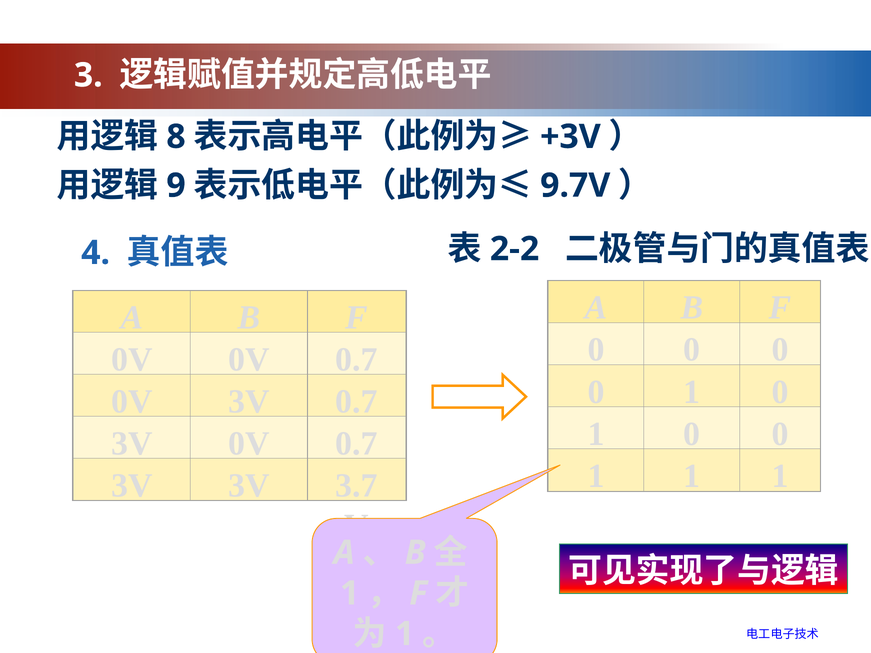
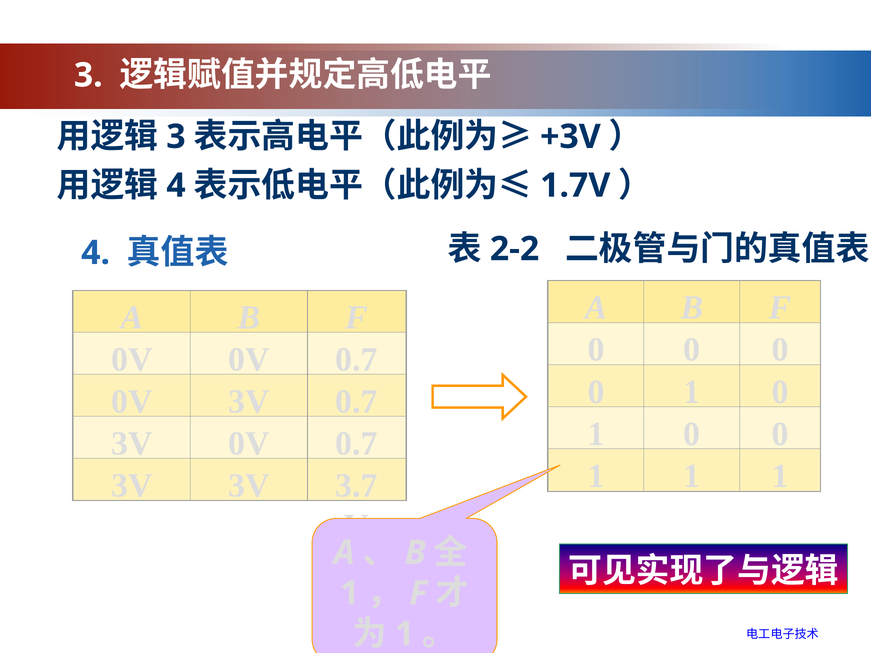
8 at (176, 137): 8 -> 3
9 at (176, 186): 9 -> 4
9.7V: 9.7V -> 1.7V
